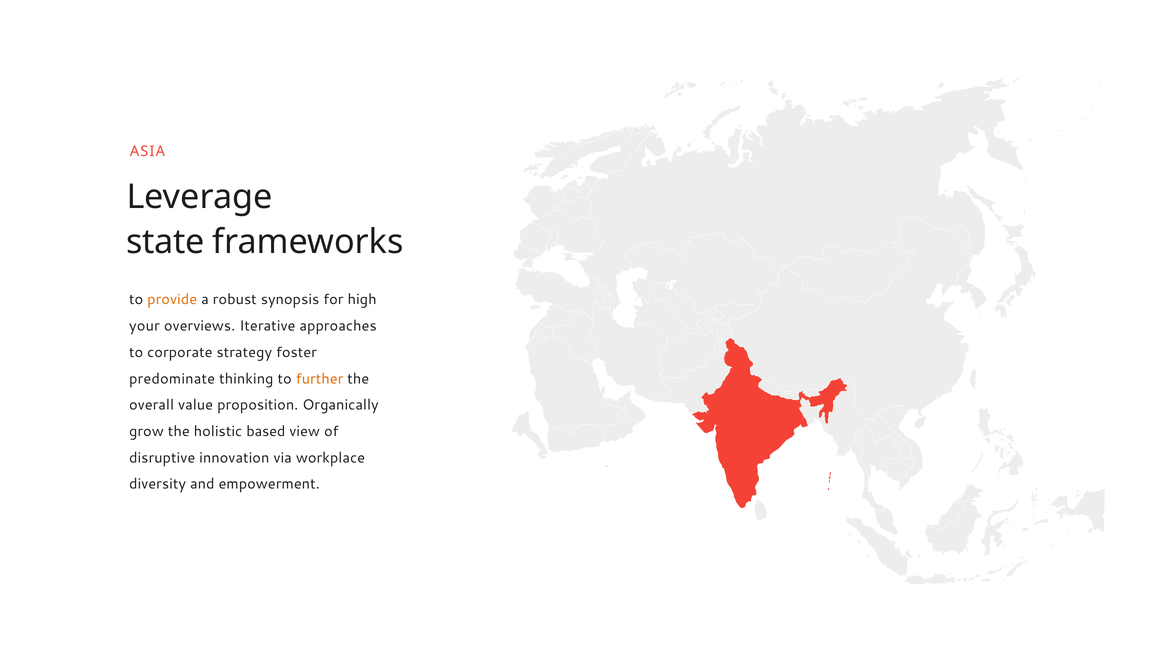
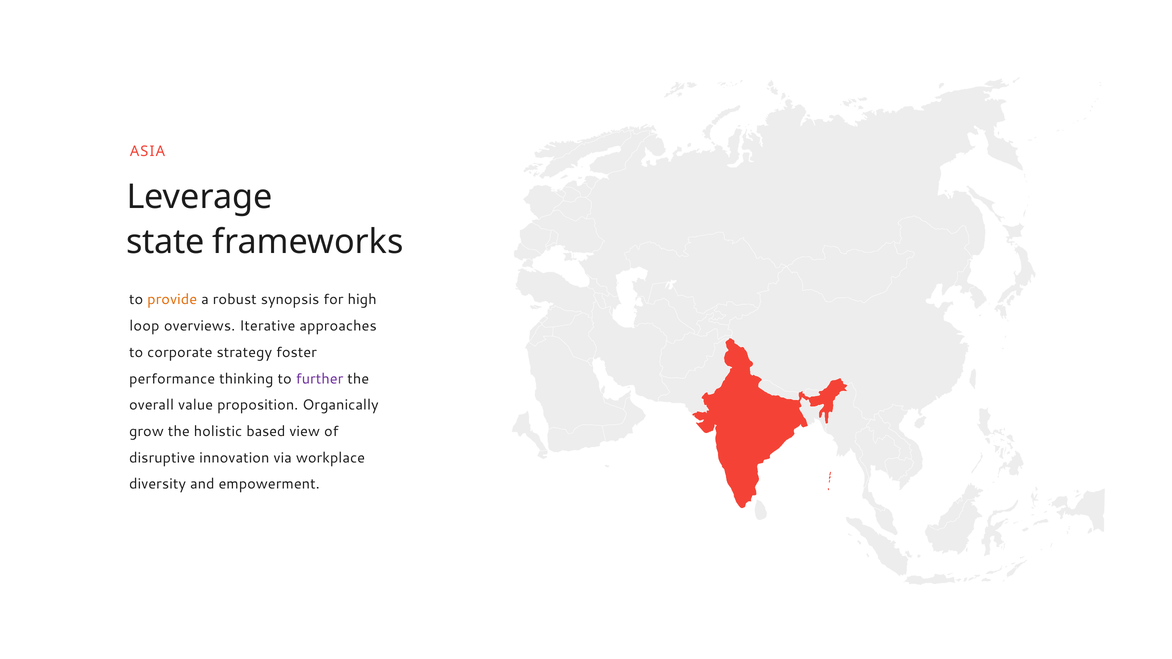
your: your -> loop
predominate: predominate -> performance
further colour: orange -> purple
